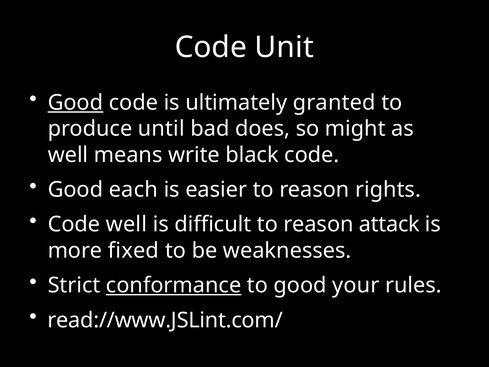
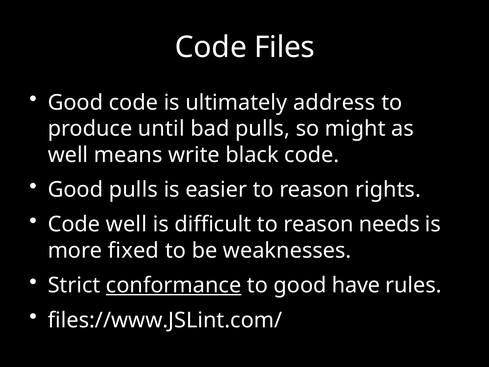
Unit: Unit -> Files
Good at (75, 103) underline: present -> none
granted: granted -> address
bad does: does -> pulls
Good each: each -> pulls
attack: attack -> needs
your: your -> have
read://www.JSLint.com/: read://www.JSLint.com/ -> files://www.JSLint.com/
